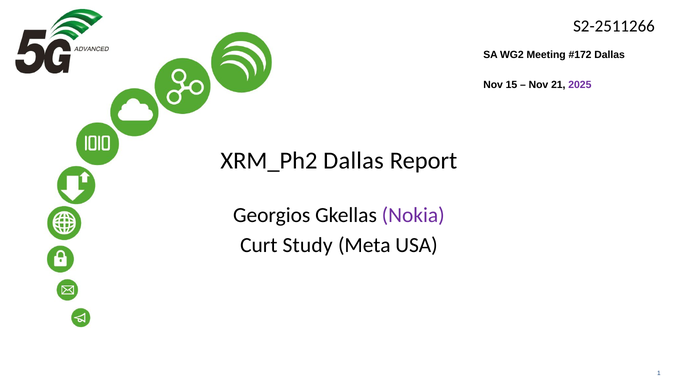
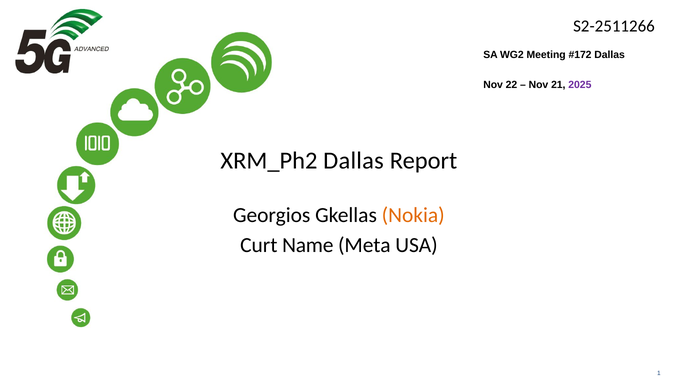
15: 15 -> 22
Nokia colour: purple -> orange
Study: Study -> Name
